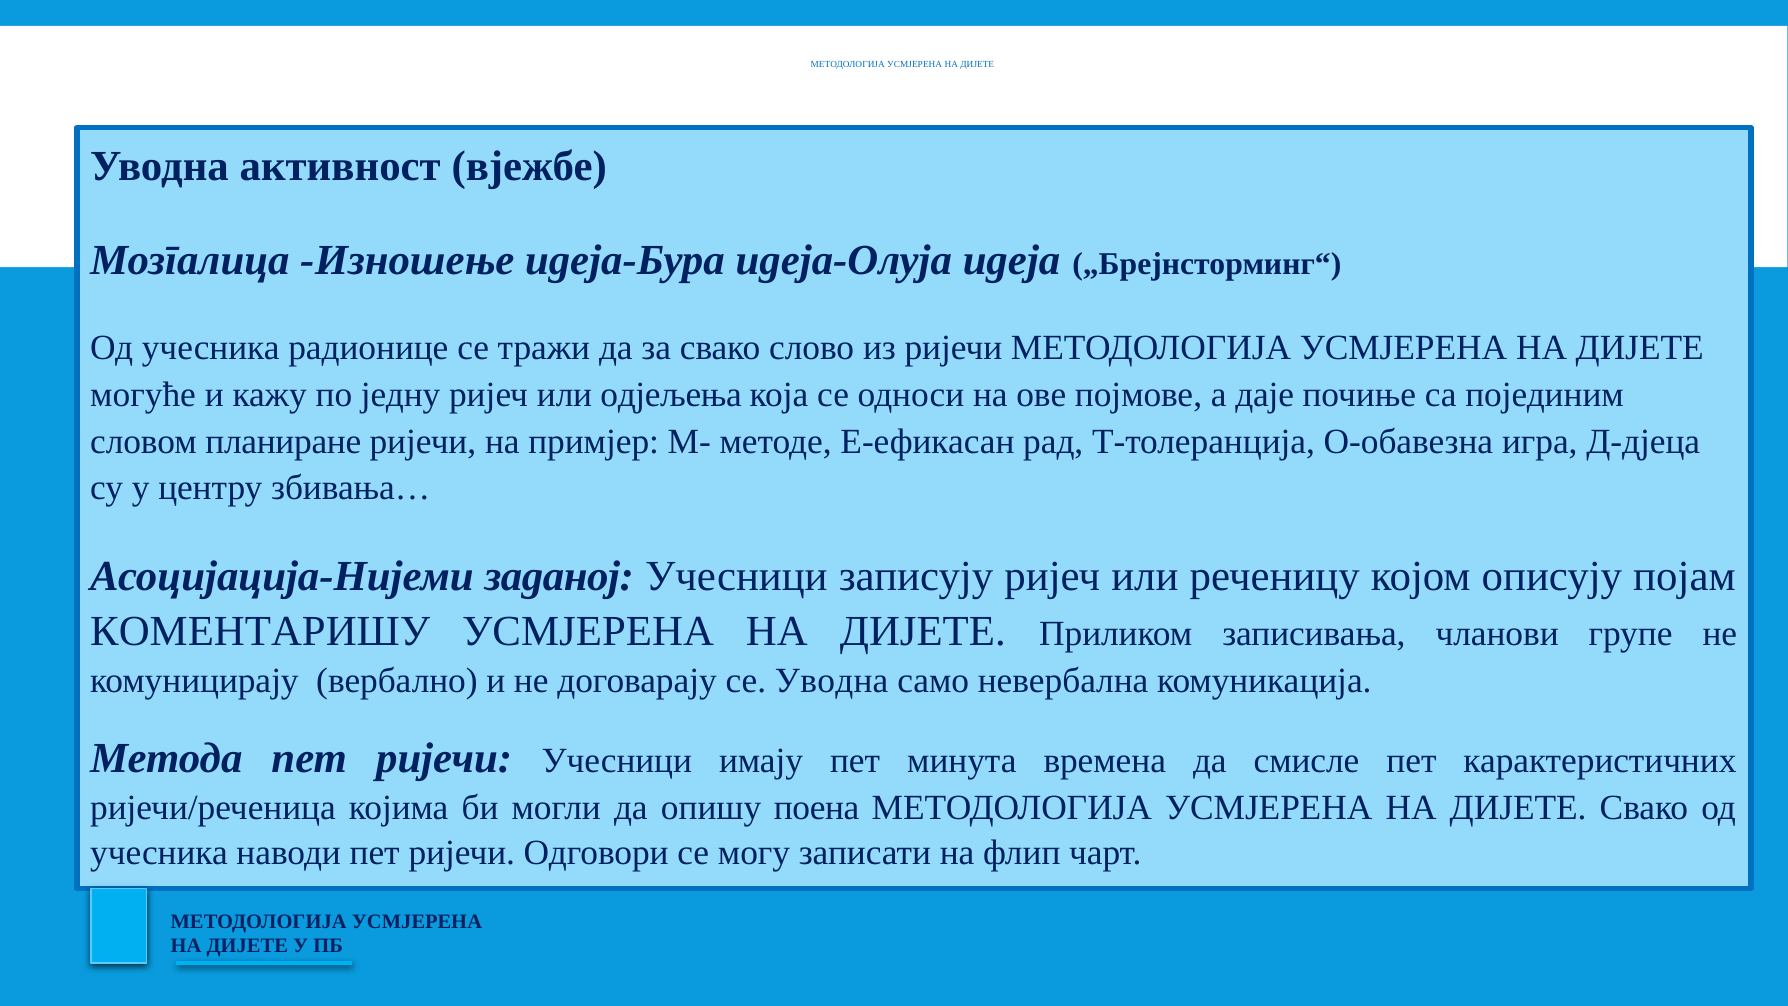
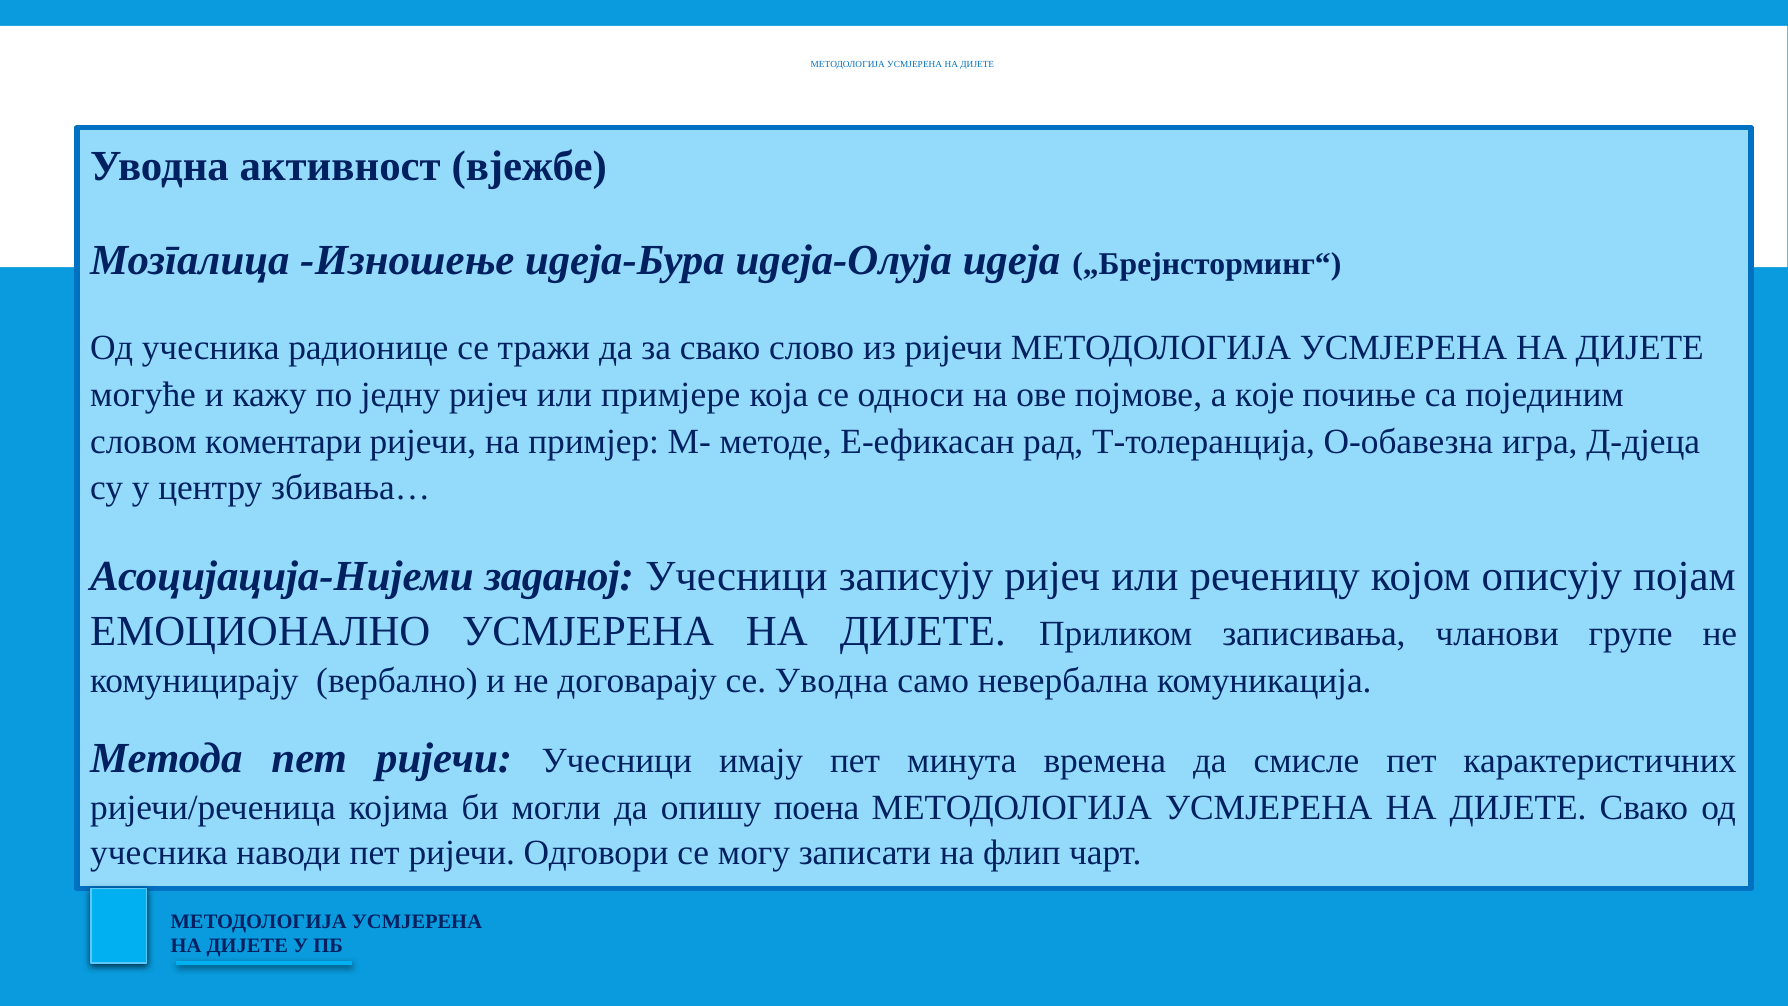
одјељења: одјељења -> примјере
даје: даје -> које
планиране: планиране -> коментари
КОМЕНТАРИШУ: КОМЕНТАРИШУ -> ЕМОЦИОНАЛНО
